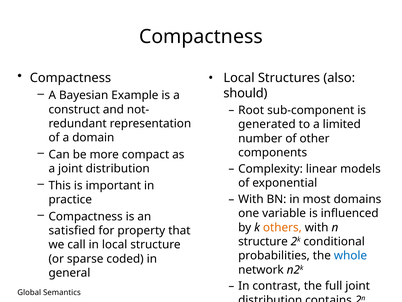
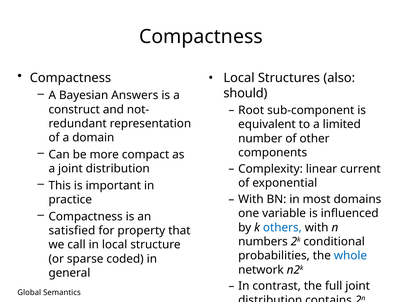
Example: Example -> Answers
generated: generated -> equivalent
models: models -> current
others colour: orange -> blue
structure at (263, 241): structure -> numbers
